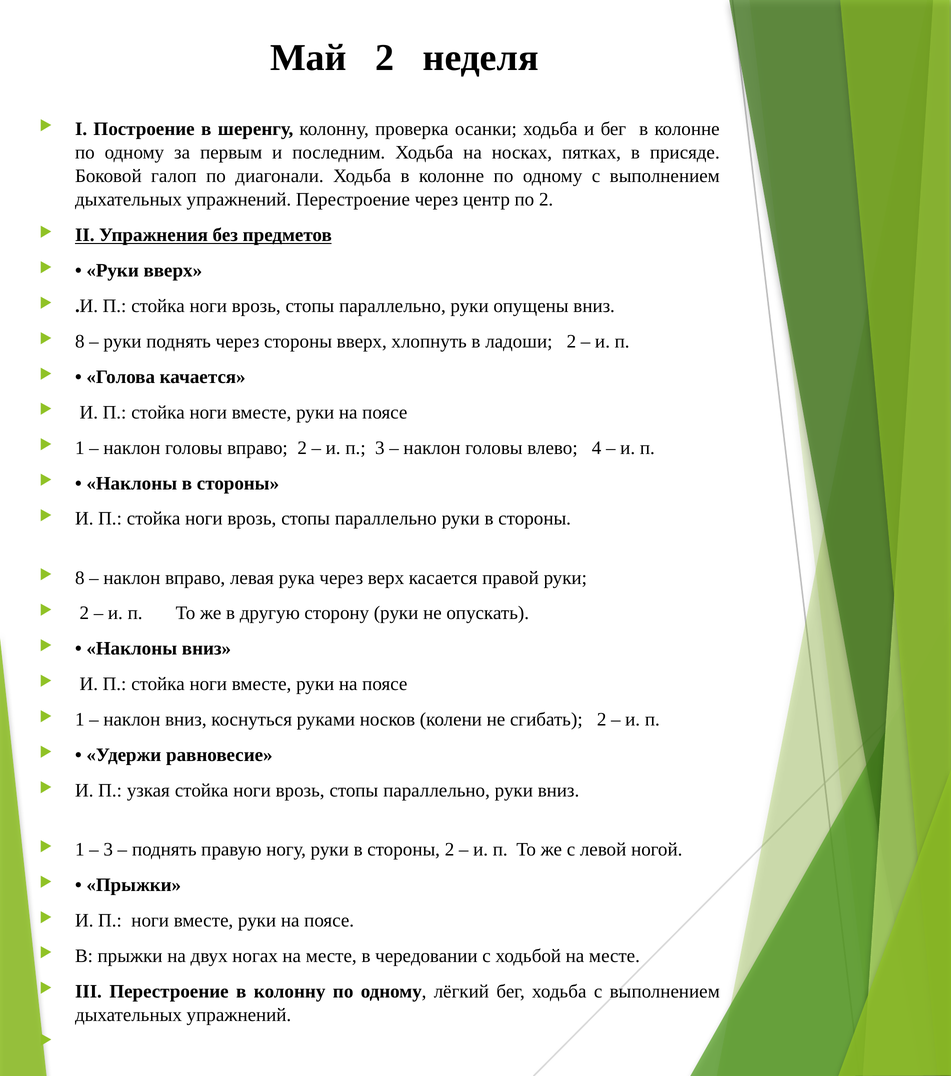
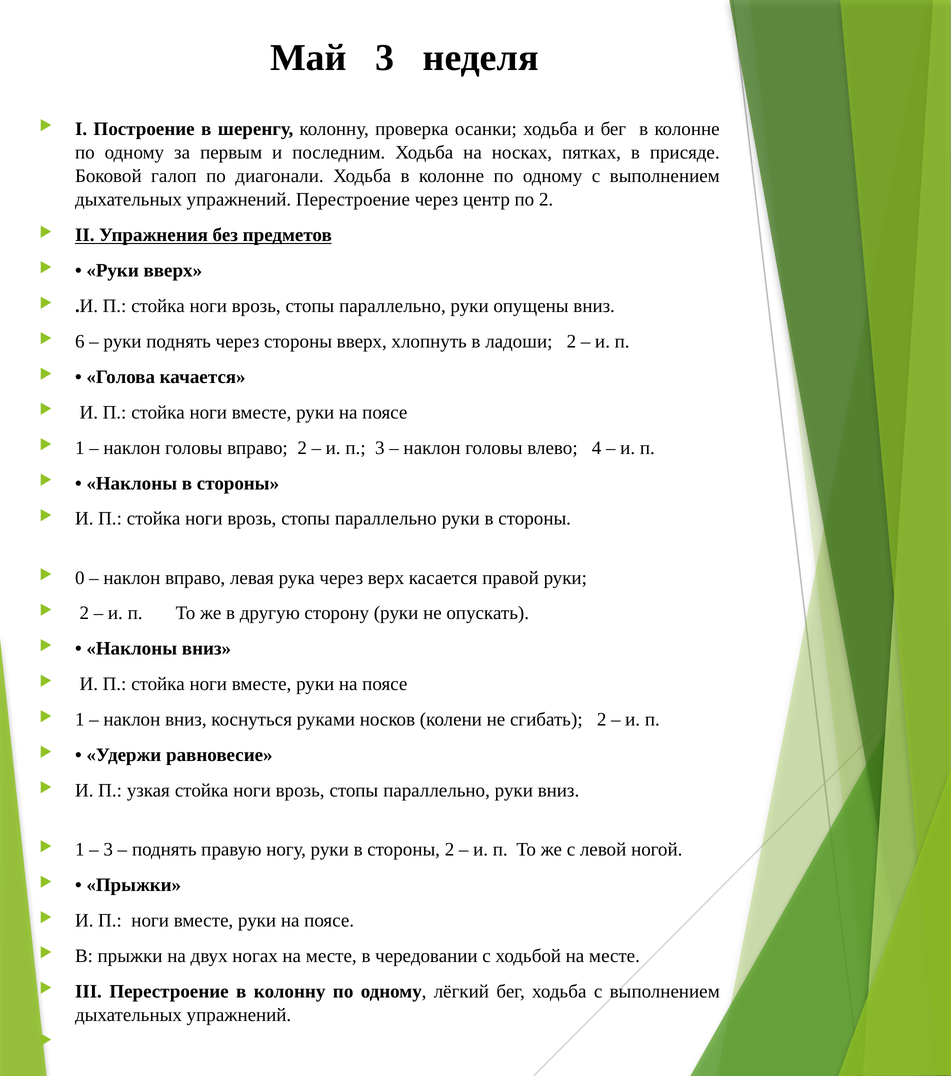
Май 2: 2 -> 3
8 at (80, 342): 8 -> 6
8 at (80, 578): 8 -> 0
